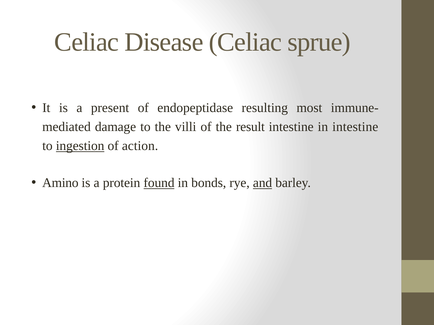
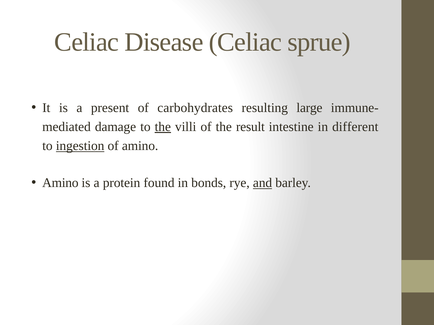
endopeptidase: endopeptidase -> carbohydrates
most: most -> large
the at (163, 127) underline: none -> present
in intestine: intestine -> different
of action: action -> amino
found underline: present -> none
